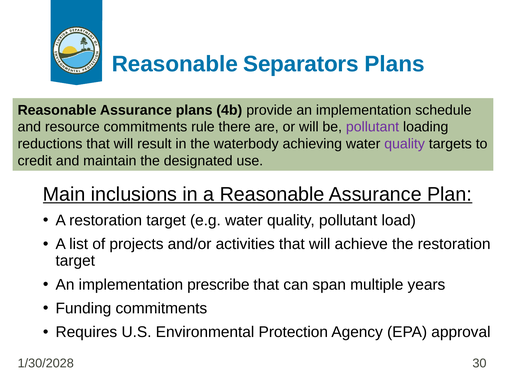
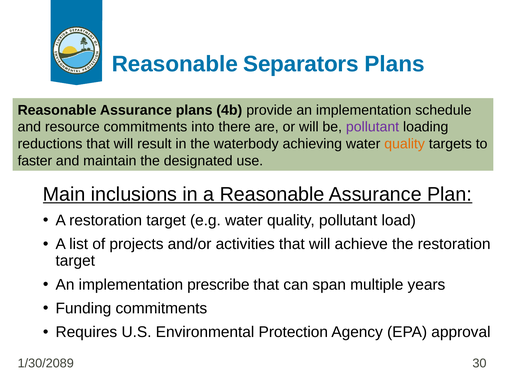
rule: rule -> into
quality at (405, 144) colour: purple -> orange
credit: credit -> faster
1/30/2028: 1/30/2028 -> 1/30/2089
